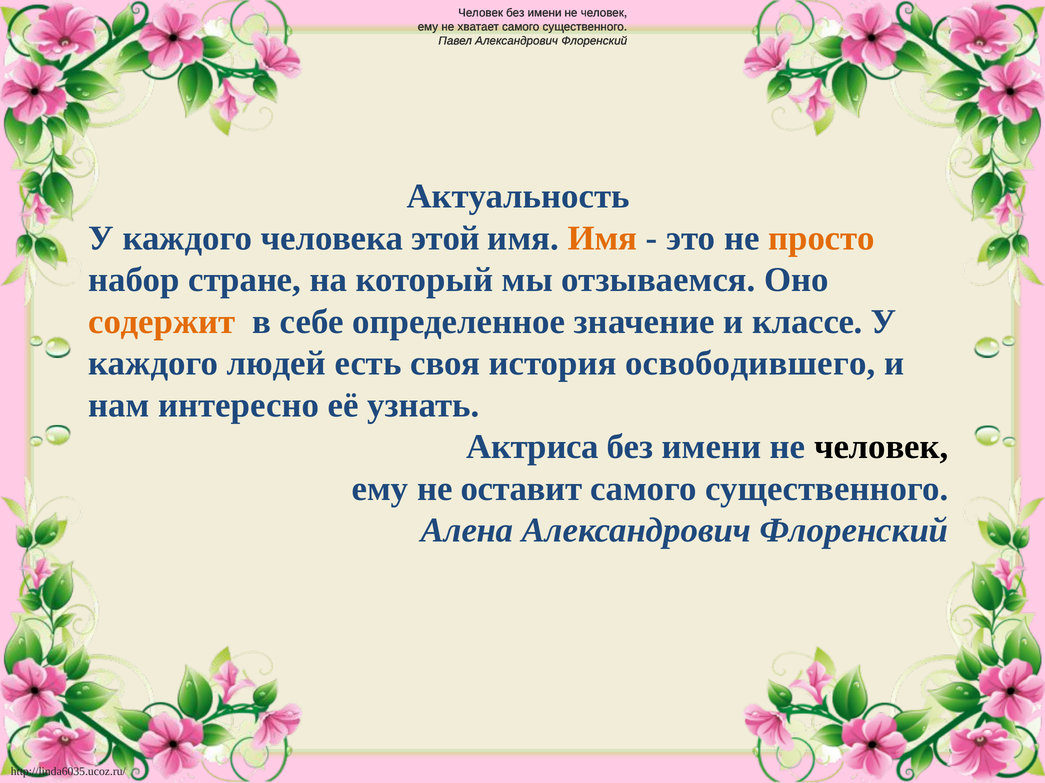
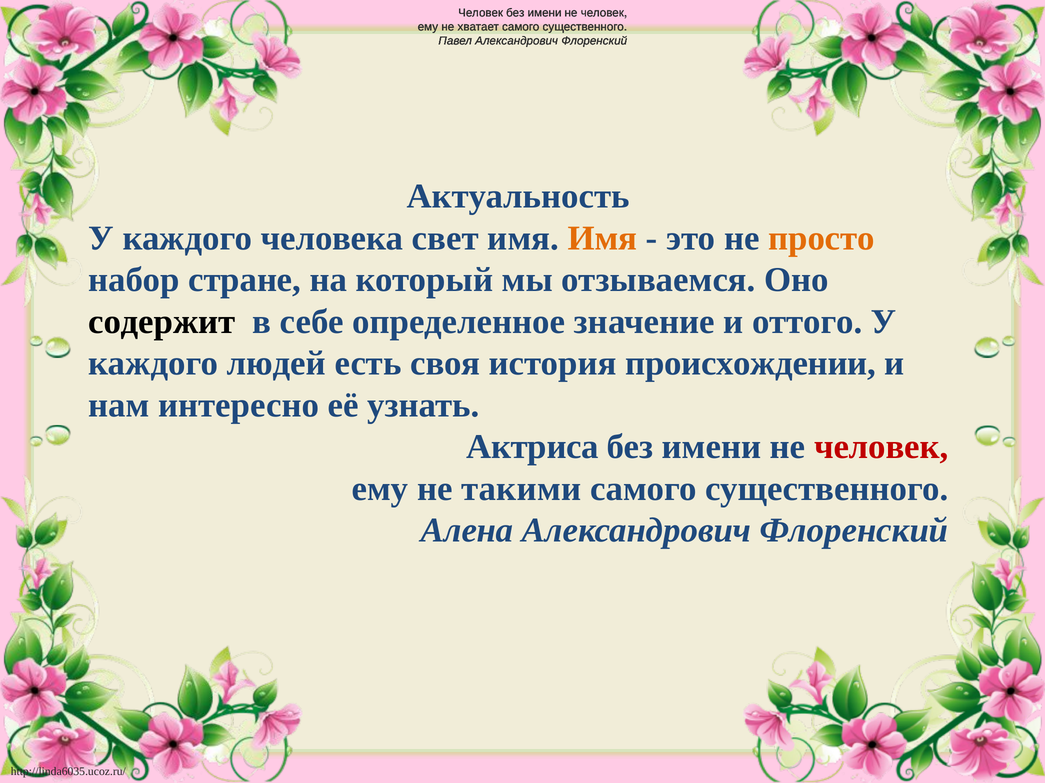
этой: этой -> свет
содержит colour: orange -> black
классе: классе -> оттого
освободившего: освободившего -> происхождении
человек at (881, 447) colour: black -> red
оставит: оставит -> такими
